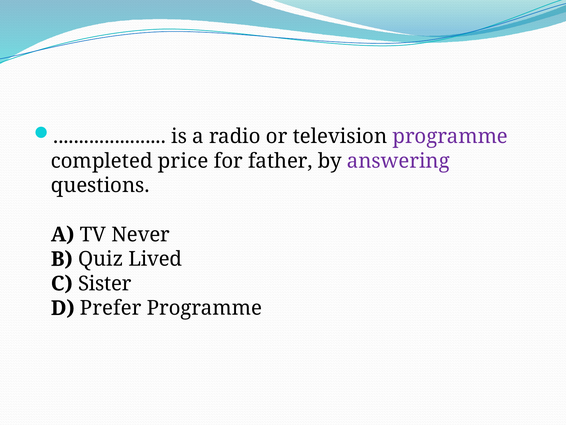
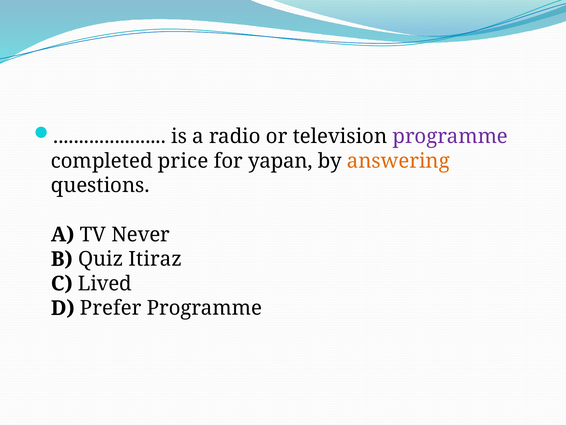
father: father -> yapan
answering colour: purple -> orange
Lived: Lived -> Itiraz
Sister: Sister -> Lived
